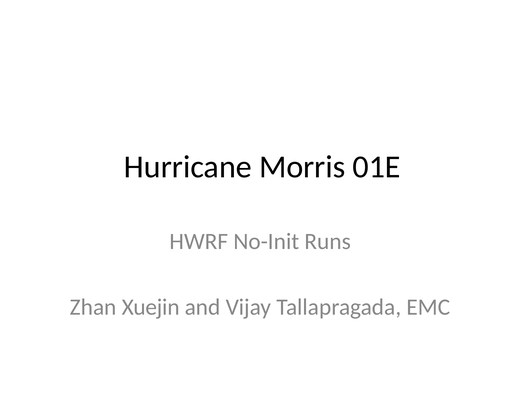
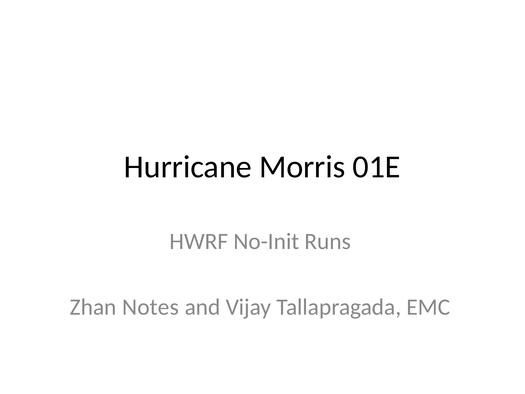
Xuejin: Xuejin -> Notes
